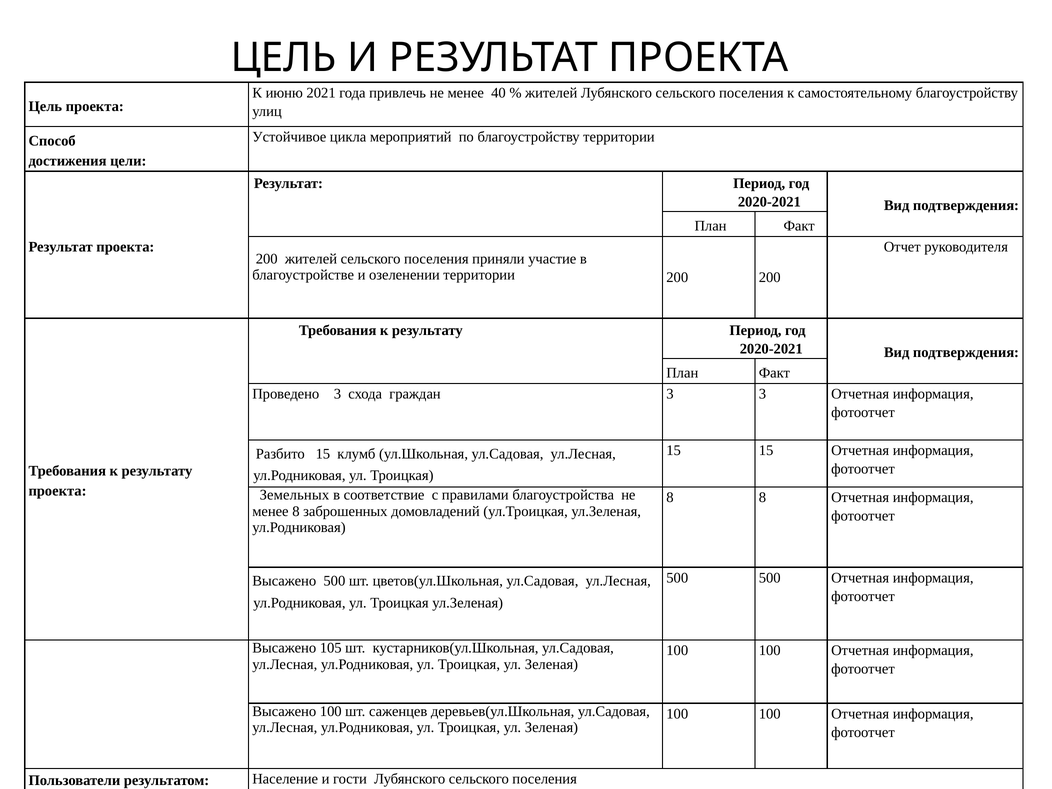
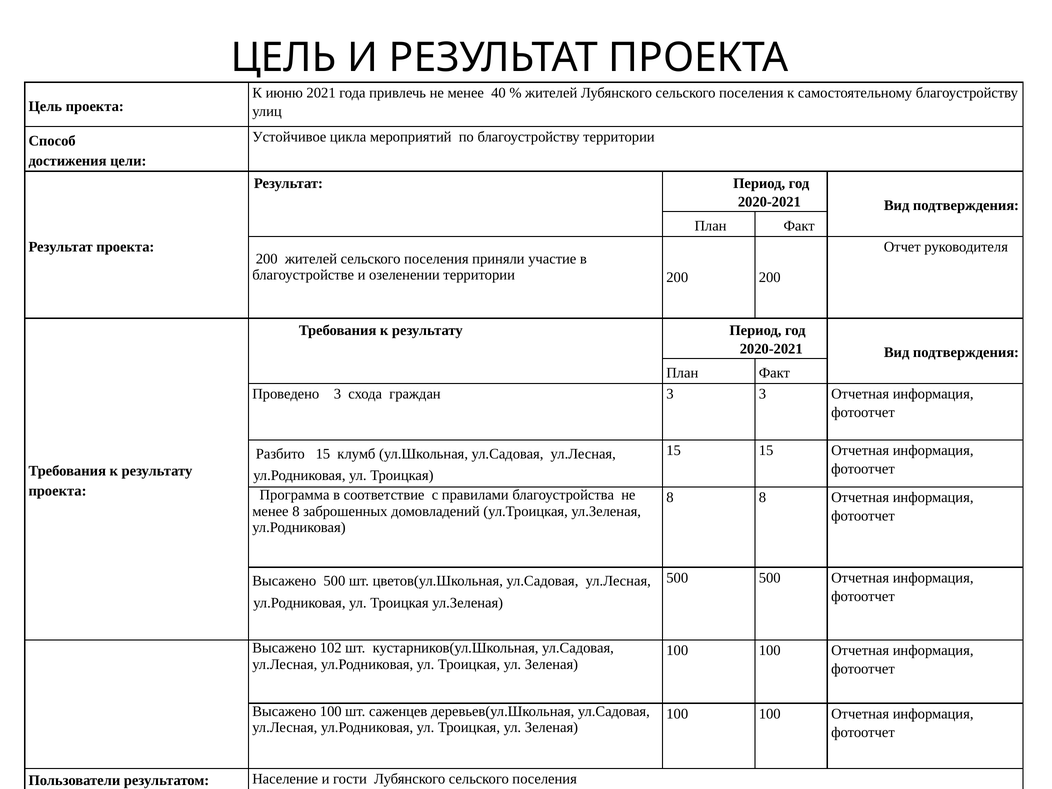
Земельных: Земельных -> Программа
105: 105 -> 102
